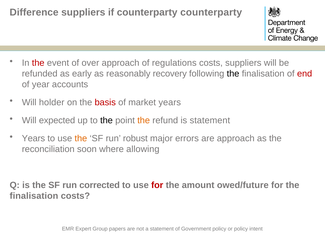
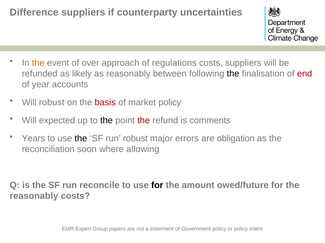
counterparty counterparty: counterparty -> uncertainties
the at (38, 63) colour: red -> orange
early: early -> likely
recovery: recovery -> between
Will holder: holder -> robust
market years: years -> policy
the at (144, 121) colour: orange -> red
is statement: statement -> comments
the at (81, 139) colour: orange -> black
are approach: approach -> obligation
corrected: corrected -> reconcile
for at (157, 186) colour: red -> black
finalisation at (34, 197): finalisation -> reasonably
